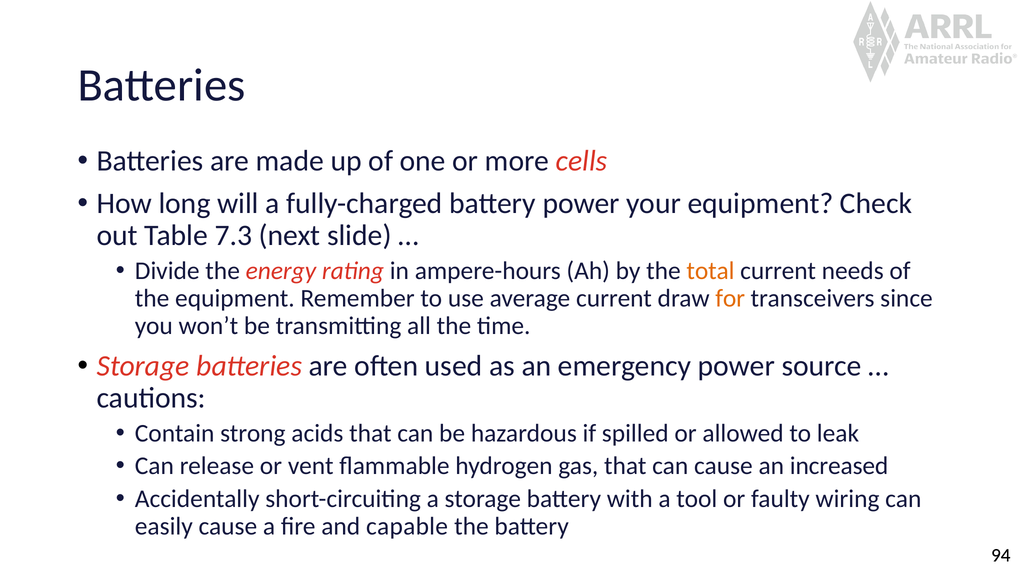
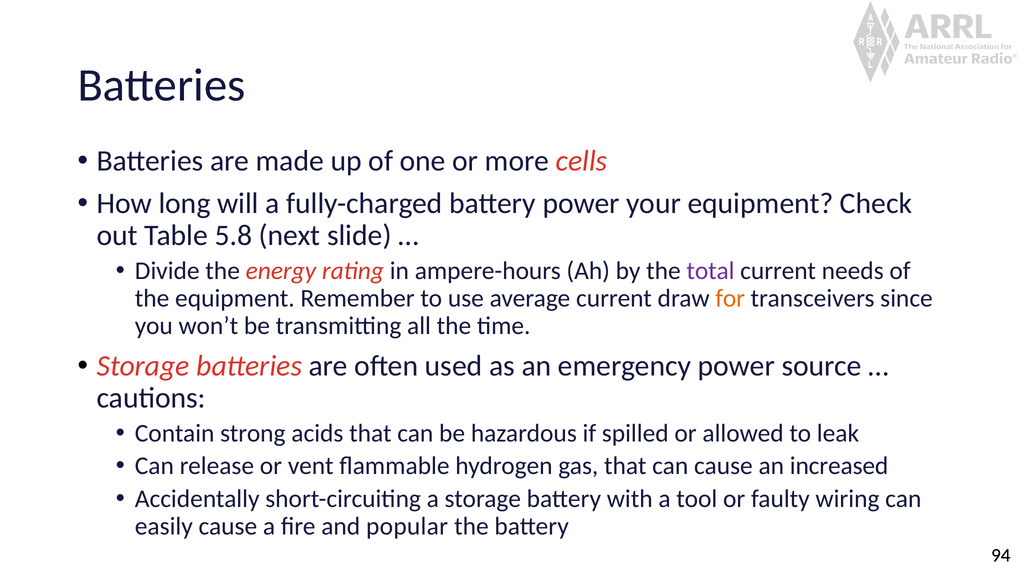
7.3: 7.3 -> 5.8
total colour: orange -> purple
capable: capable -> popular
